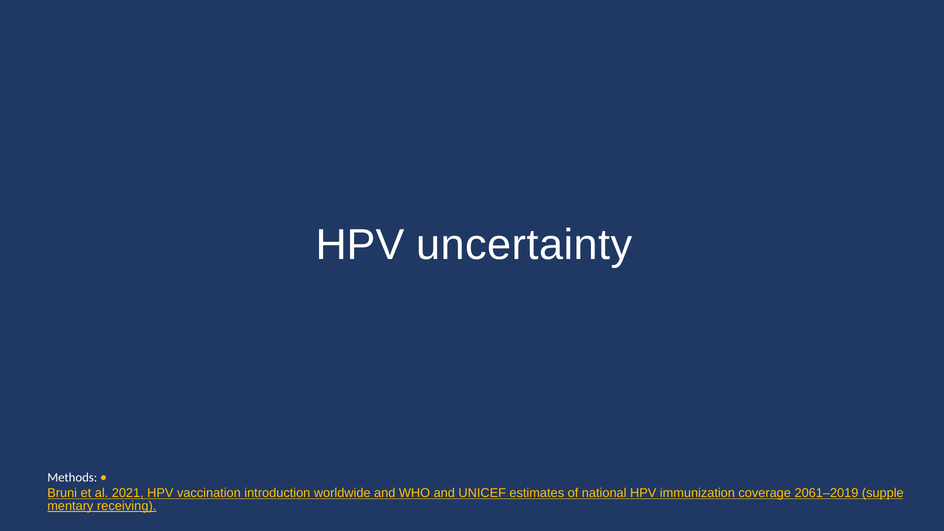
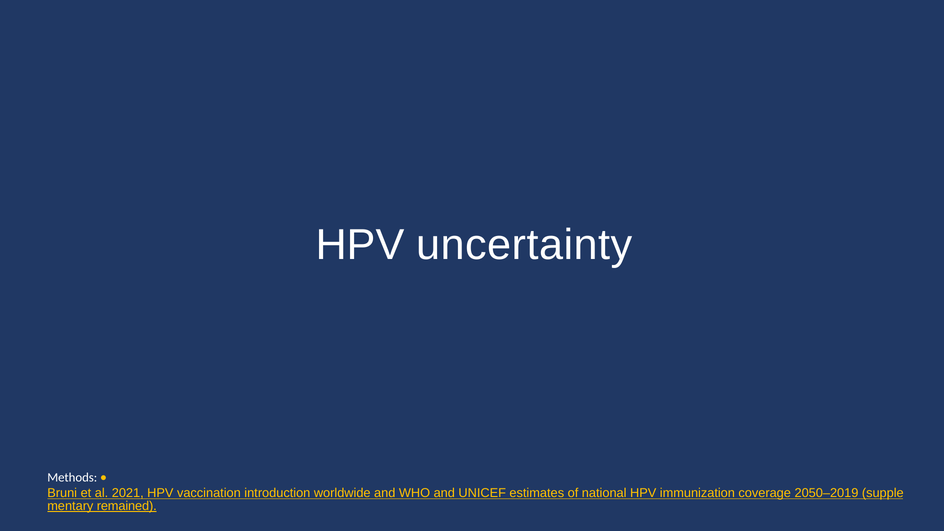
2061–2019: 2061–2019 -> 2050–2019
receiving: receiving -> remained
